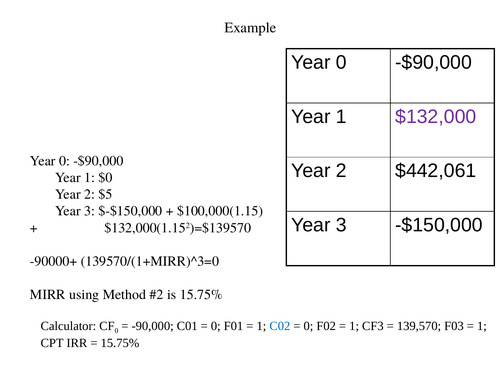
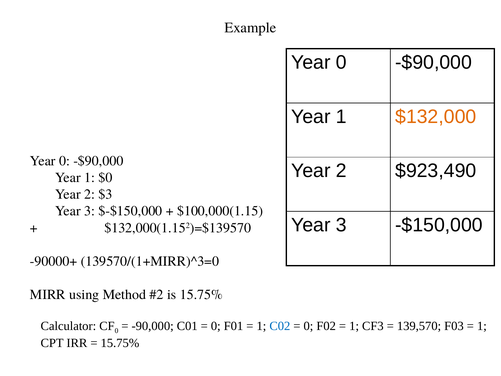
$132,000 colour: purple -> orange
$442,061: $442,061 -> $923,490
$5: $5 -> $3
